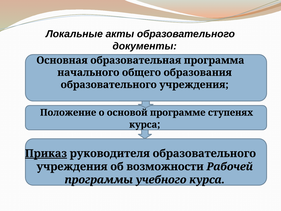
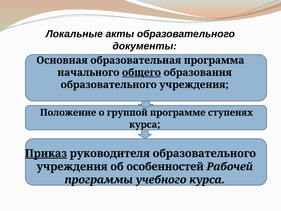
общего underline: none -> present
основой: основой -> группой
возможности: возможности -> особенностей
